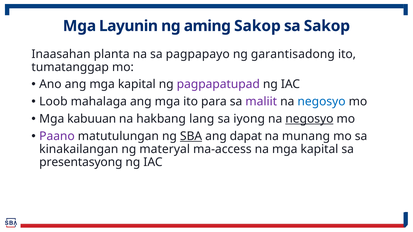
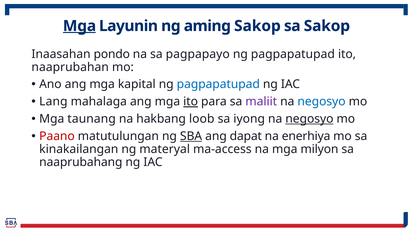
Mga at (79, 26) underline: none -> present
planta: planta -> pondo
garantisadong at (293, 54): garantisadong -> pagpapatupad
tumatanggap: tumatanggap -> naaprubahan
pagpapatupad at (218, 84) colour: purple -> blue
Loob: Loob -> Lang
ito at (191, 102) underline: none -> present
kabuuan: kabuuan -> taunang
lang: lang -> loob
Paano colour: purple -> red
munang: munang -> enerhiya
na mga kapital: kapital -> milyon
presentasyong: presentasyong -> naaprubahang
